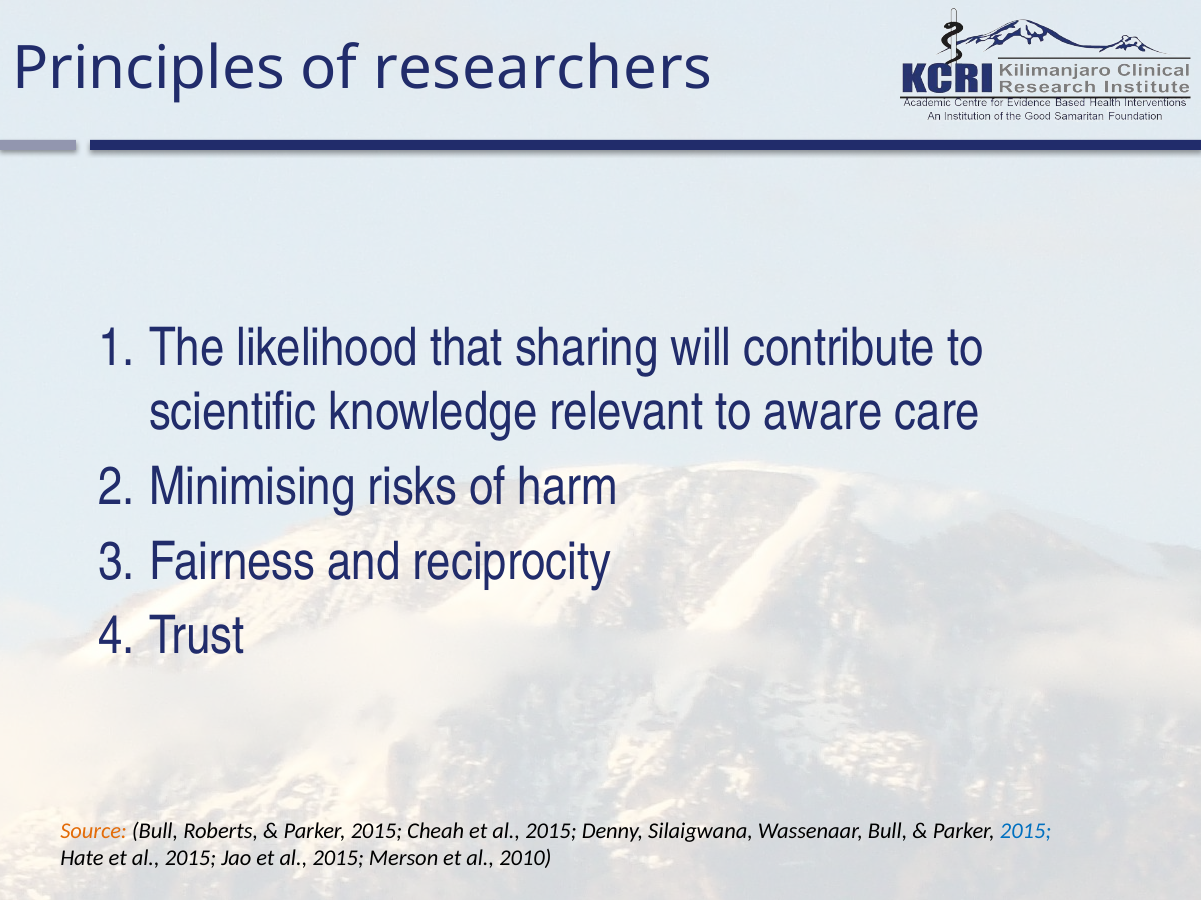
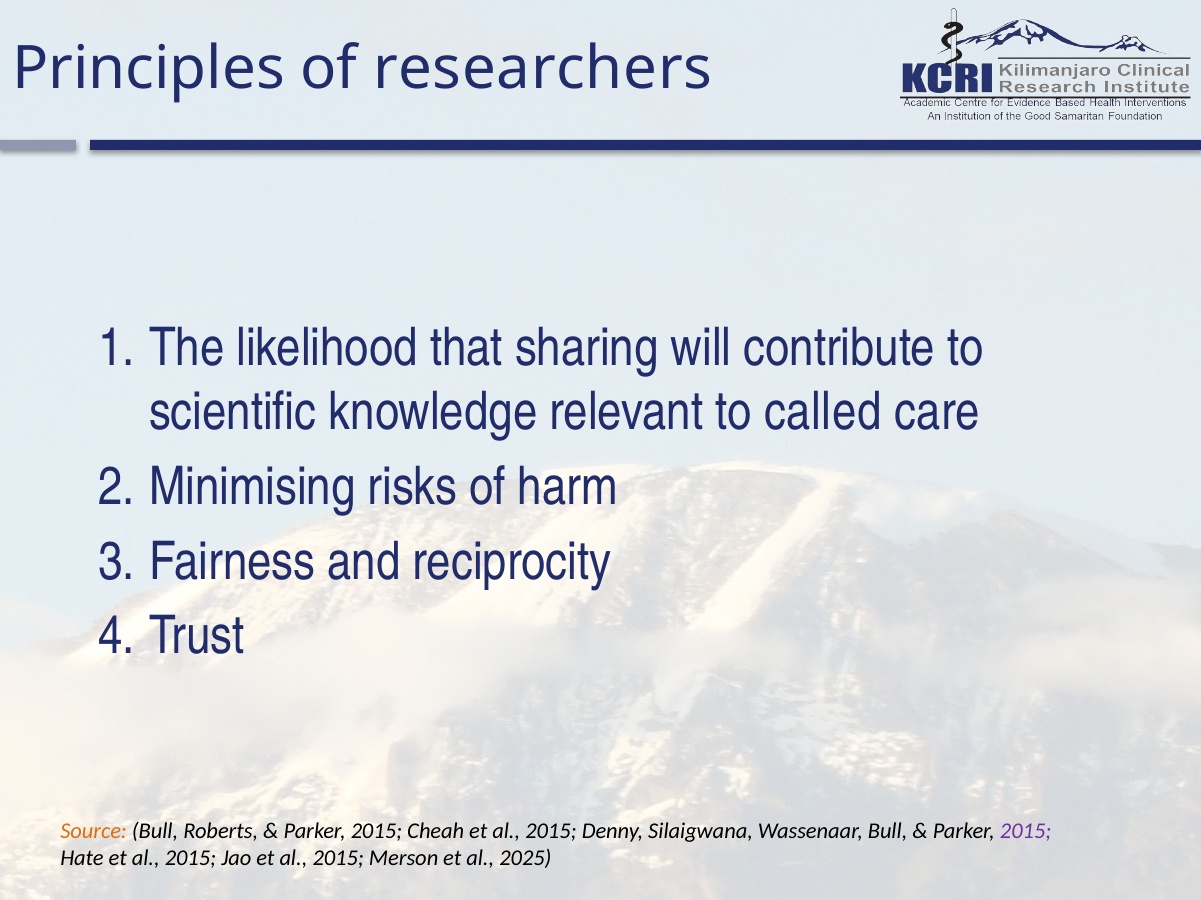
aware: aware -> called
2015 at (1026, 832) colour: blue -> purple
2010: 2010 -> 2025
